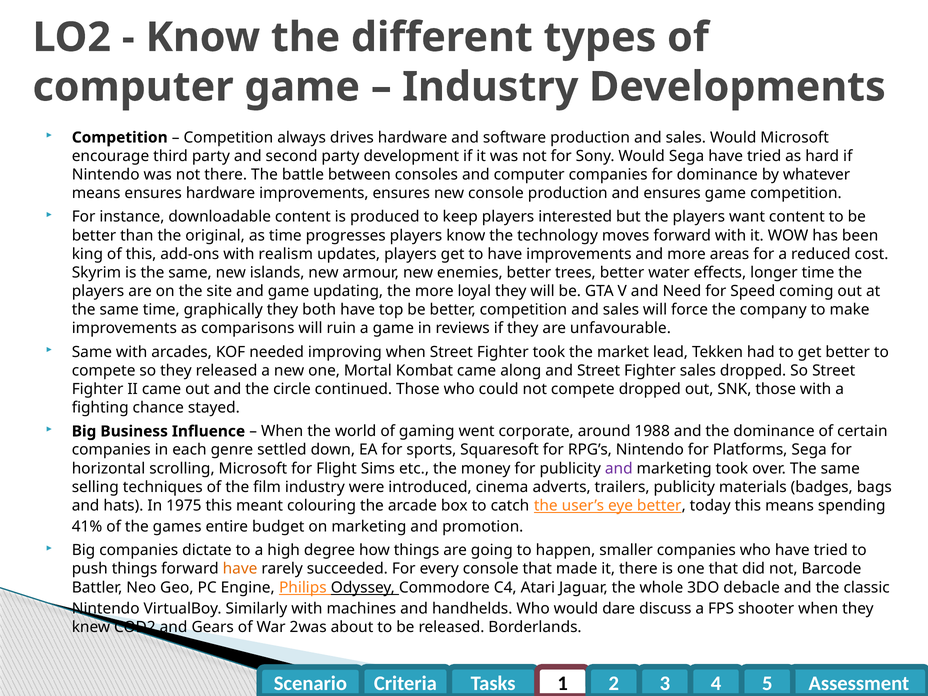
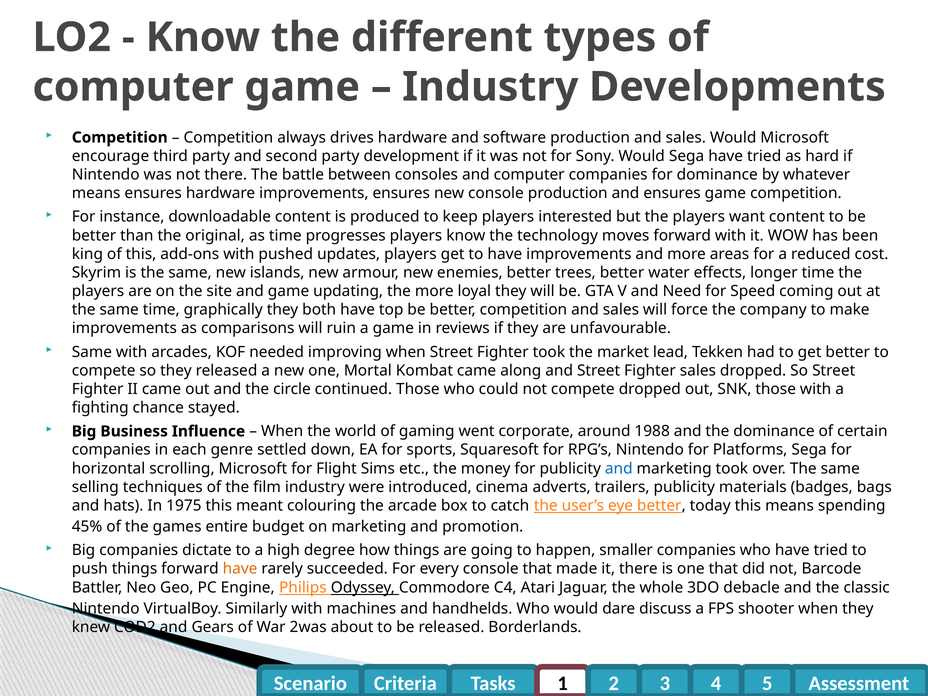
realism: realism -> pushed
and at (619, 468) colour: purple -> blue
41%: 41% -> 45%
